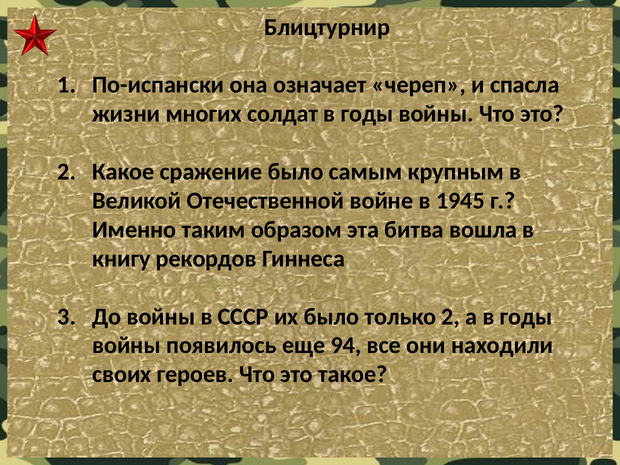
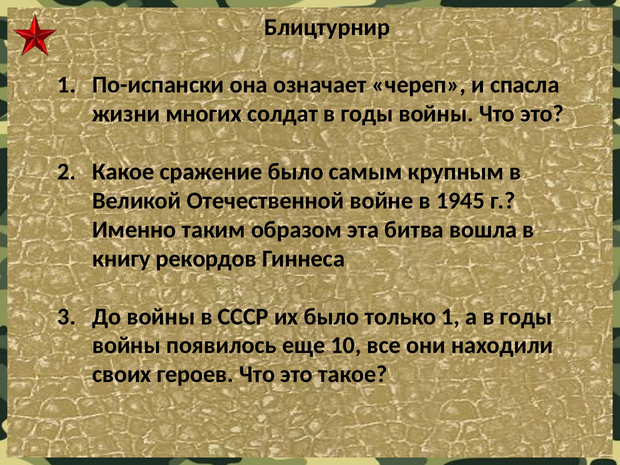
только 2: 2 -> 1
94: 94 -> 10
